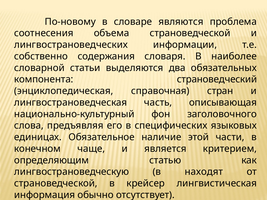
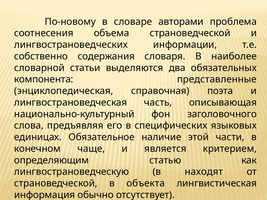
являются: являются -> авторами
страноведческий: страноведческий -> представленные
стран: стран -> поэта
крейсер: крейсер -> объекта
